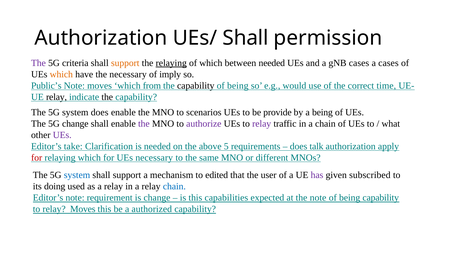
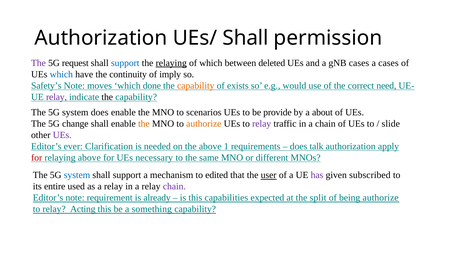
criteria: criteria -> request
support at (125, 63) colour: orange -> blue
between needed: needed -> deleted
which at (61, 74) colour: orange -> blue
the necessary: necessary -> continuity
Public’s: Public’s -> Safety’s
from: from -> done
capability at (196, 86) colour: black -> orange
being at (238, 86): being -> exists
time: time -> need
relay at (56, 97) colour: black -> purple
a being: being -> about
the at (144, 124) colour: purple -> orange
authorize at (204, 124) colour: purple -> orange
what: what -> slide
take: take -> ever
5: 5 -> 1
relaying which: which -> above
user underline: none -> present
doing: doing -> entire
chain at (174, 187) colour: blue -> purple
is change: change -> already
the note: note -> split
being capability: capability -> authorize
relay Moves: Moves -> Acting
authorized: authorized -> something
